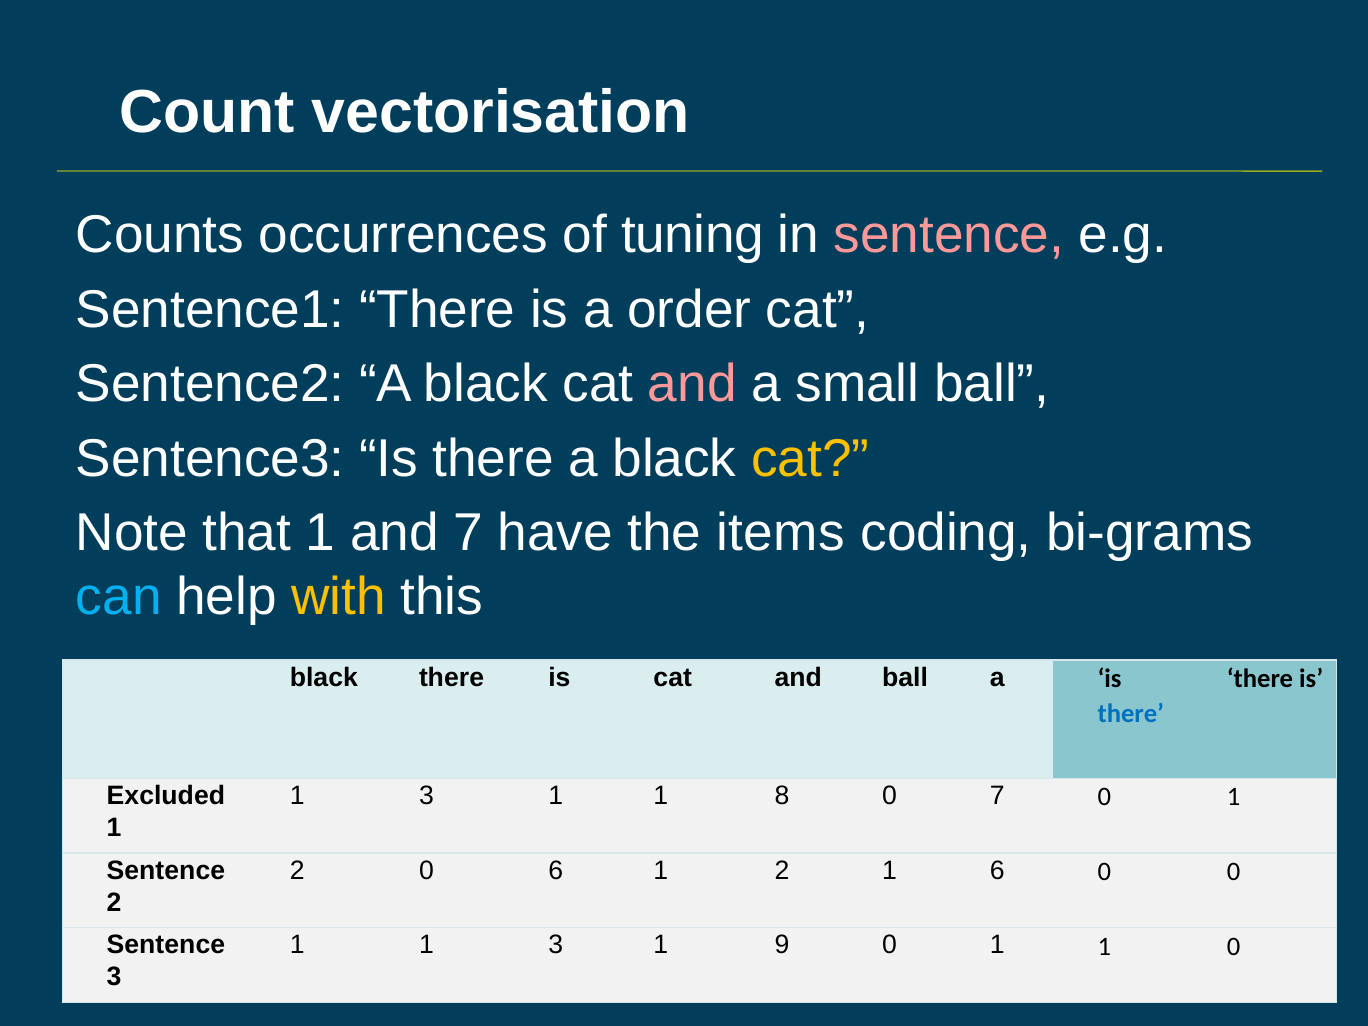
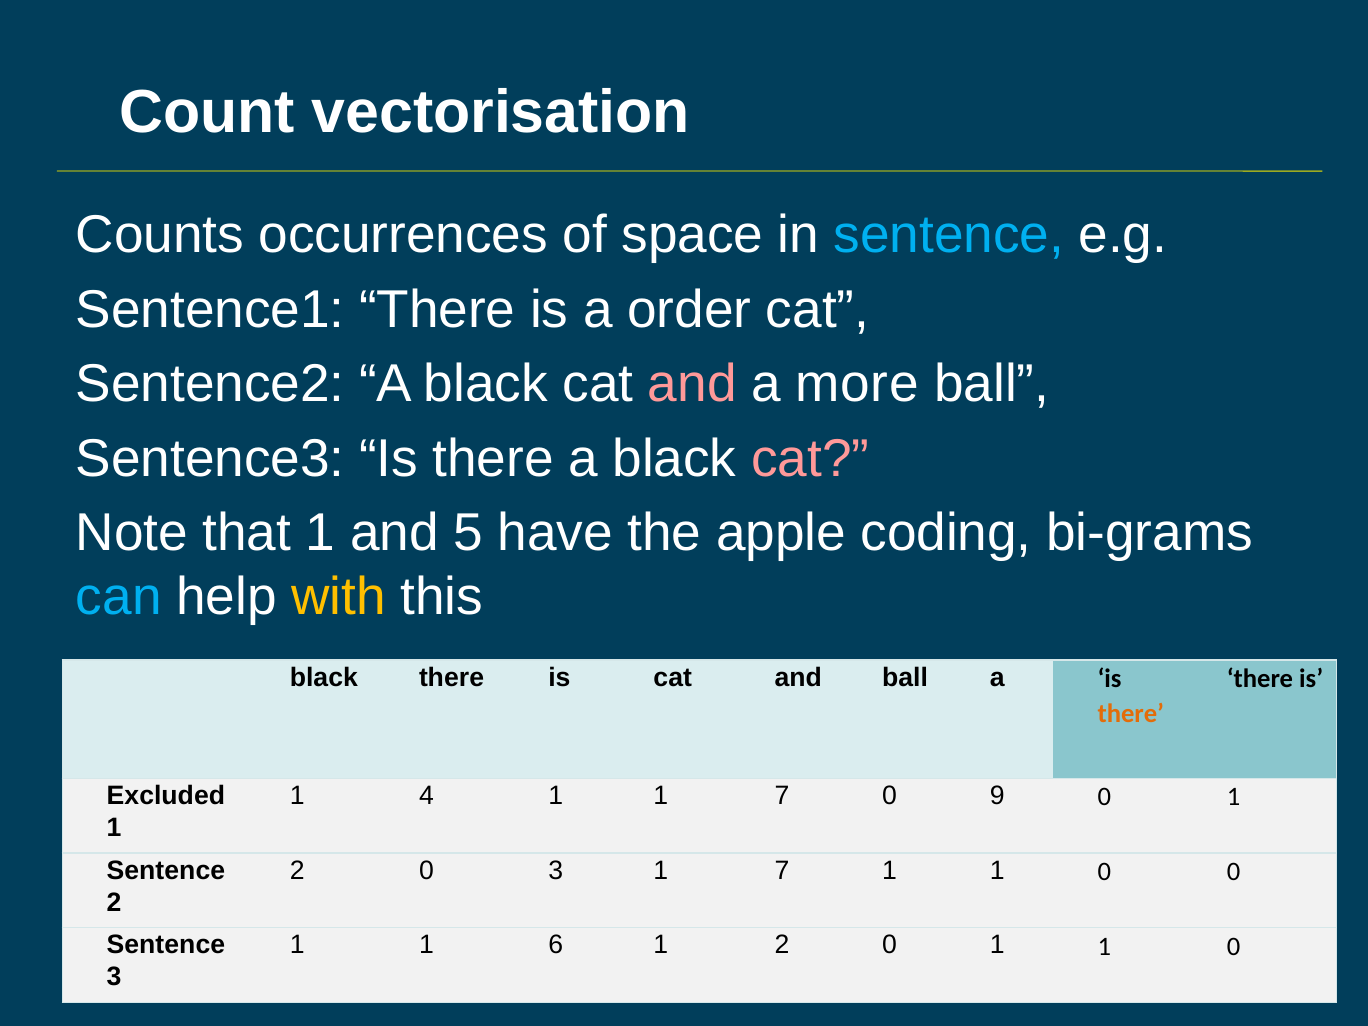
tuning: tuning -> space
sentence at (949, 235) colour: pink -> light blue
small: small -> more
cat at (810, 459) colour: yellow -> pink
and 7: 7 -> 5
items: items -> apple
there at (1131, 713) colour: blue -> orange
3 at (426, 796): 3 -> 4
1 1 8: 8 -> 7
0 7: 7 -> 9
0 6: 6 -> 3
2 at (782, 871): 2 -> 7
6 at (997, 871): 6 -> 1
3 at (556, 945): 3 -> 6
1 9: 9 -> 2
